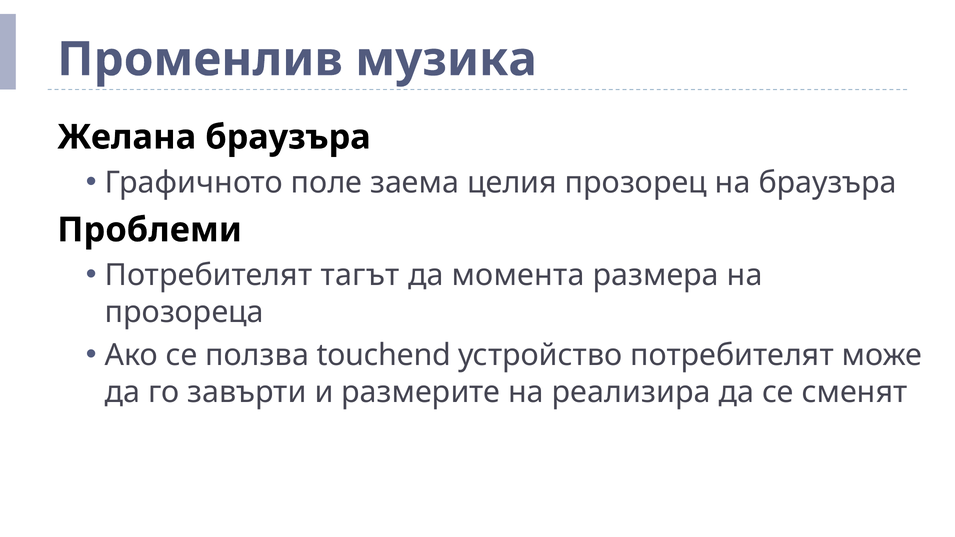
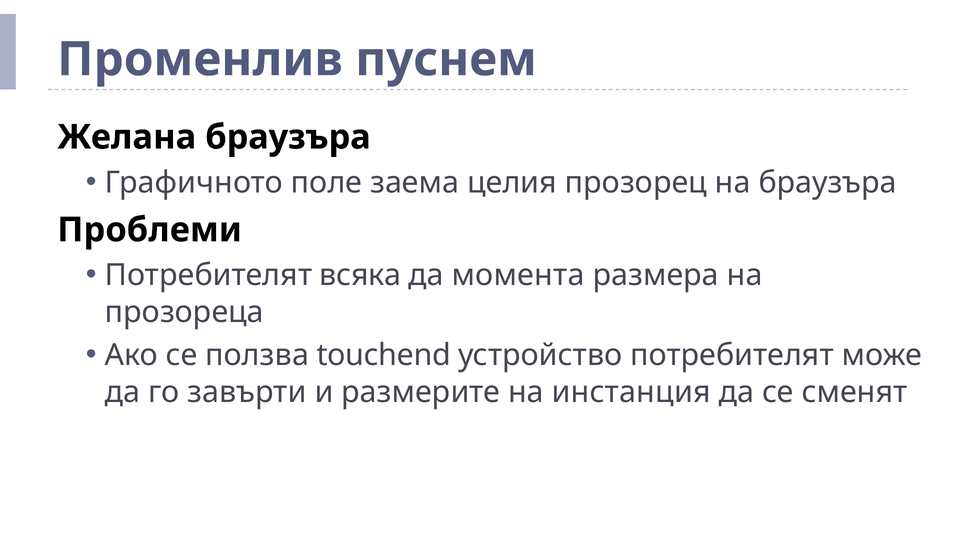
музика: музика -> пуснем
тагът: тагът -> всяка
реализира: реализира -> инстанция
